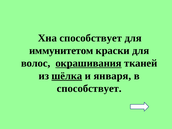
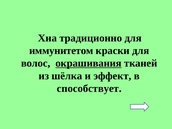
Хна способствует: способствует -> традиционно
шёлка underline: present -> none
января: января -> эффект
